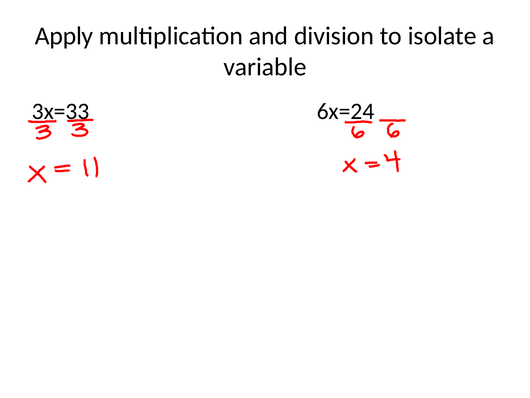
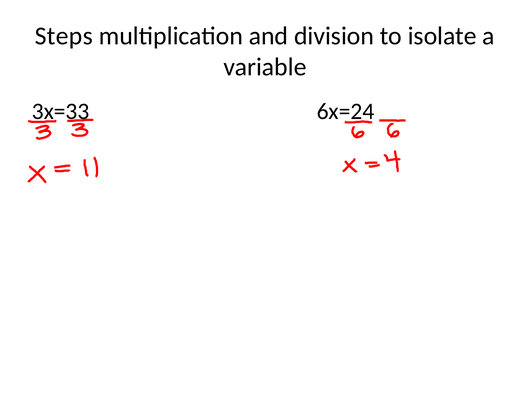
Apply: Apply -> Steps
